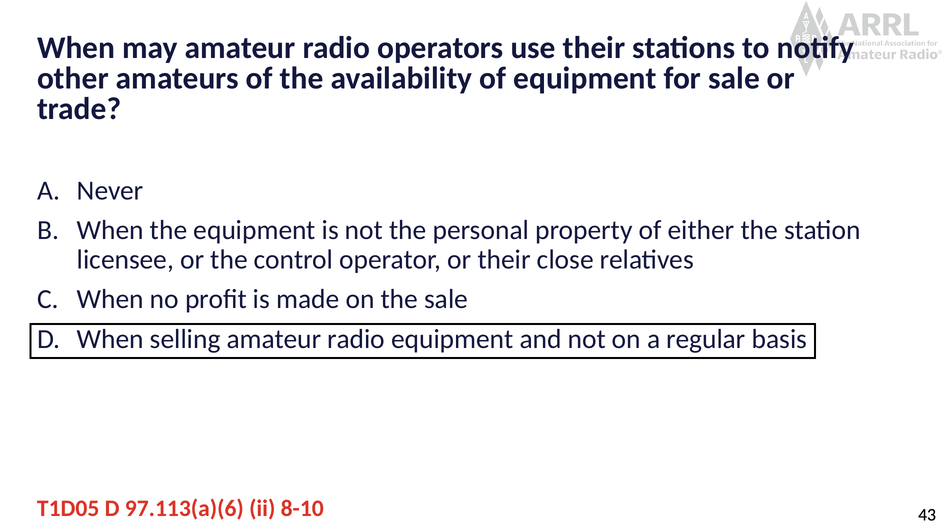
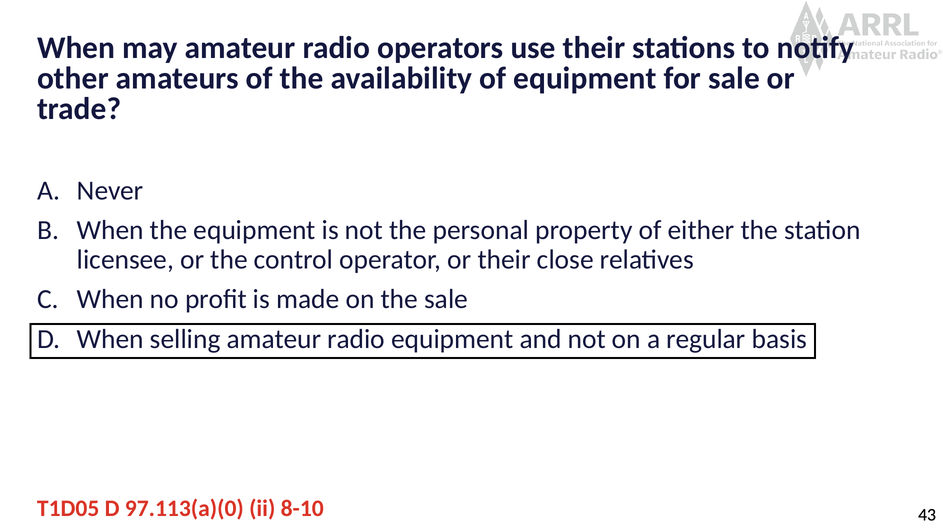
97.113(a)(6: 97.113(a)(6 -> 97.113(a)(0
